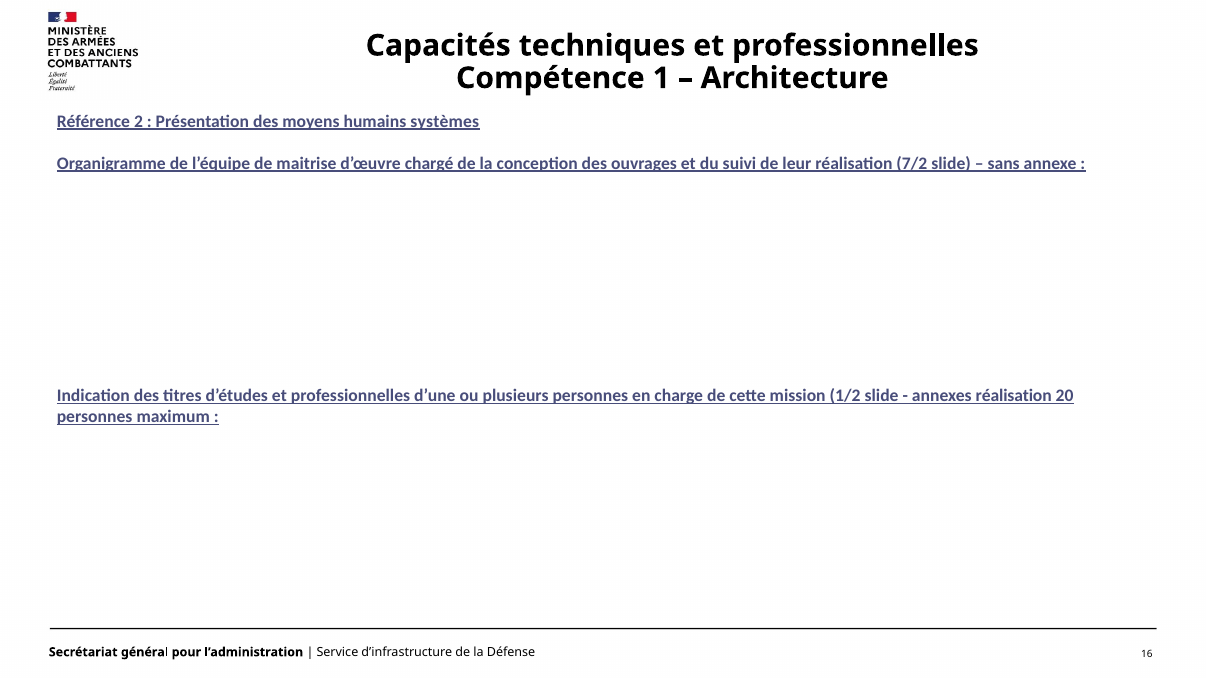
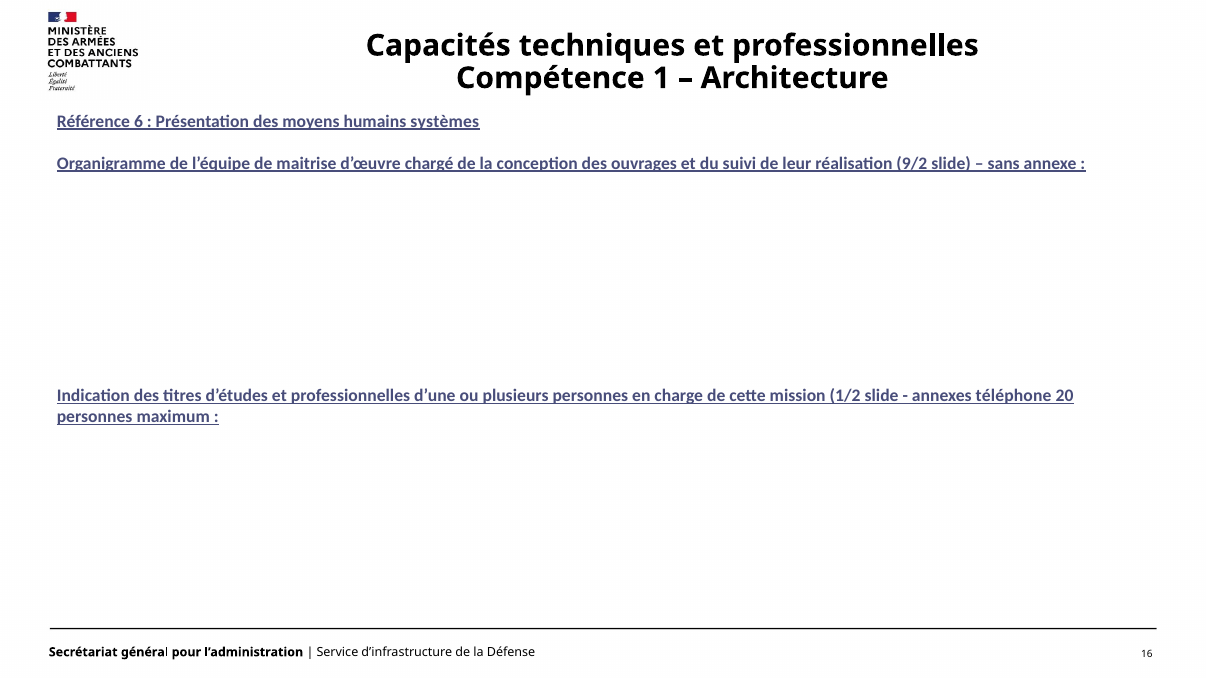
2: 2 -> 6
7/2: 7/2 -> 9/2
annexes réalisation: réalisation -> téléphone
